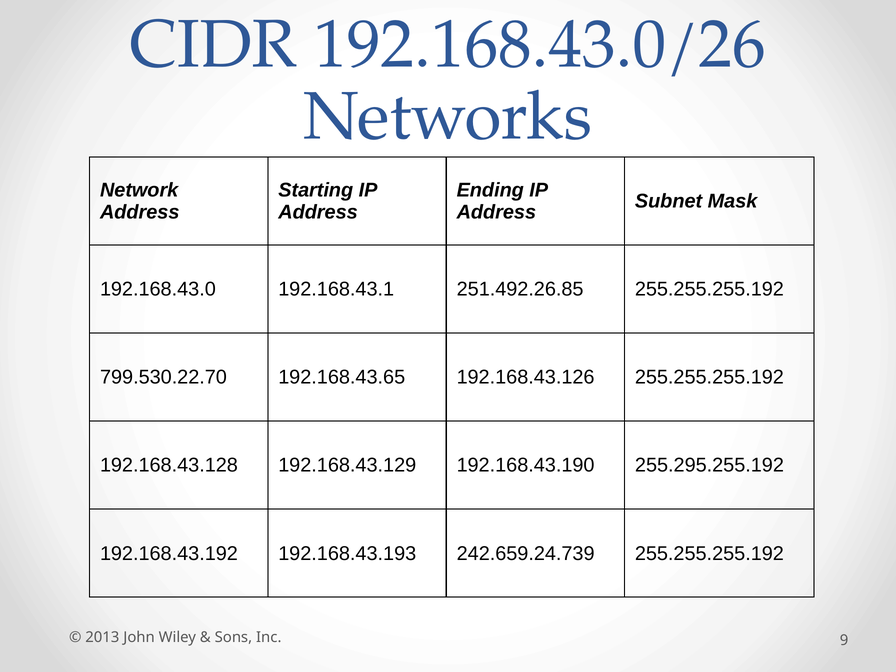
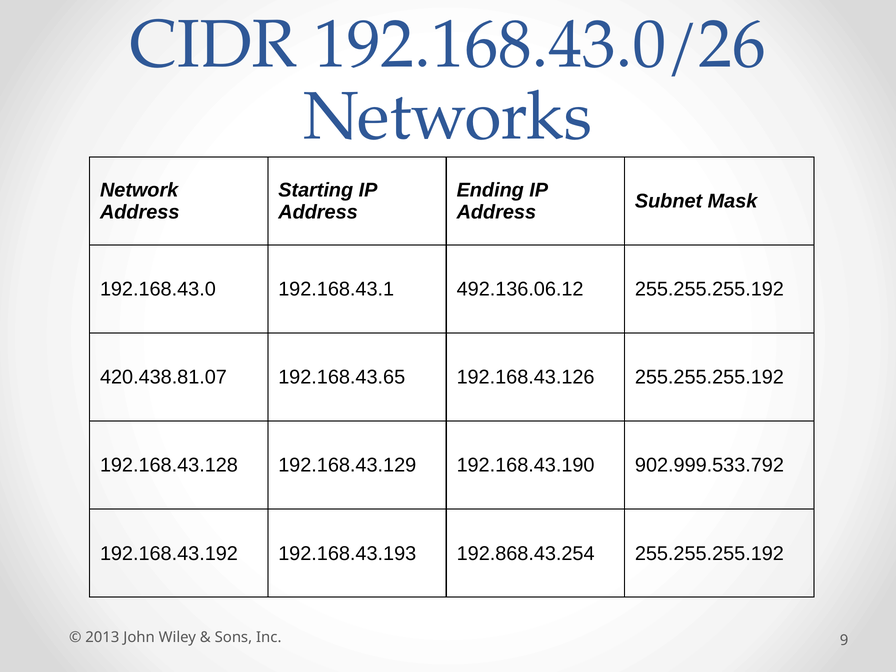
251.492.26.85: 251.492.26.85 -> 492.136.06.12
799.530.22.70: 799.530.22.70 -> 420.438.81.07
255.295.255.192: 255.295.255.192 -> 902.999.533.792
242.659.24.739: 242.659.24.739 -> 192.868.43.254
